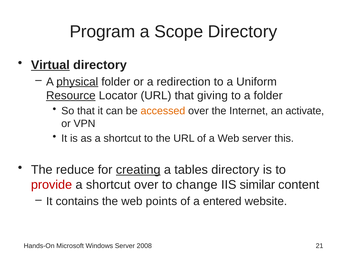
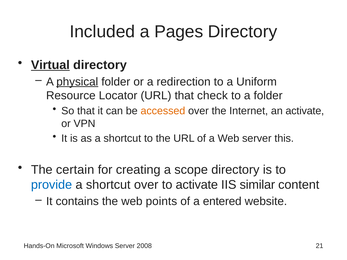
Program: Program -> Included
Scope: Scope -> Pages
Resource underline: present -> none
giving: giving -> check
reduce: reduce -> certain
creating underline: present -> none
tables: tables -> scope
provide colour: red -> blue
to change: change -> activate
